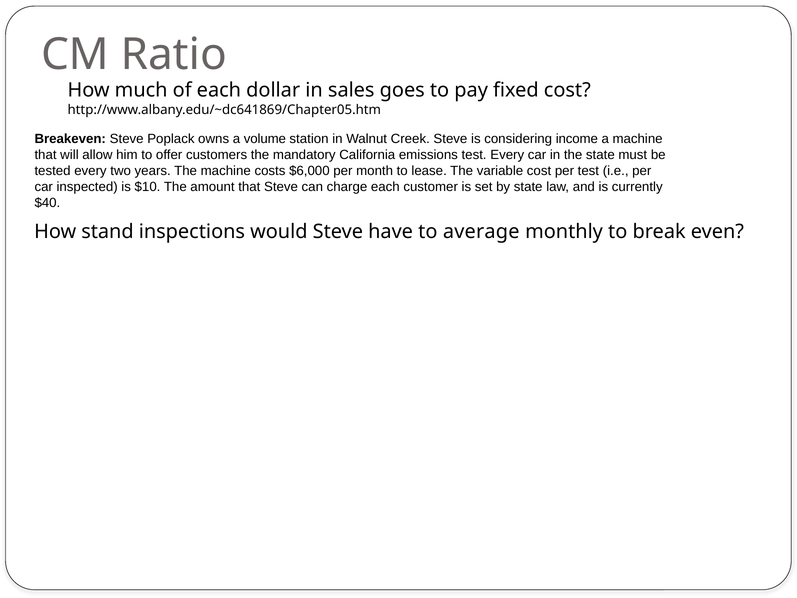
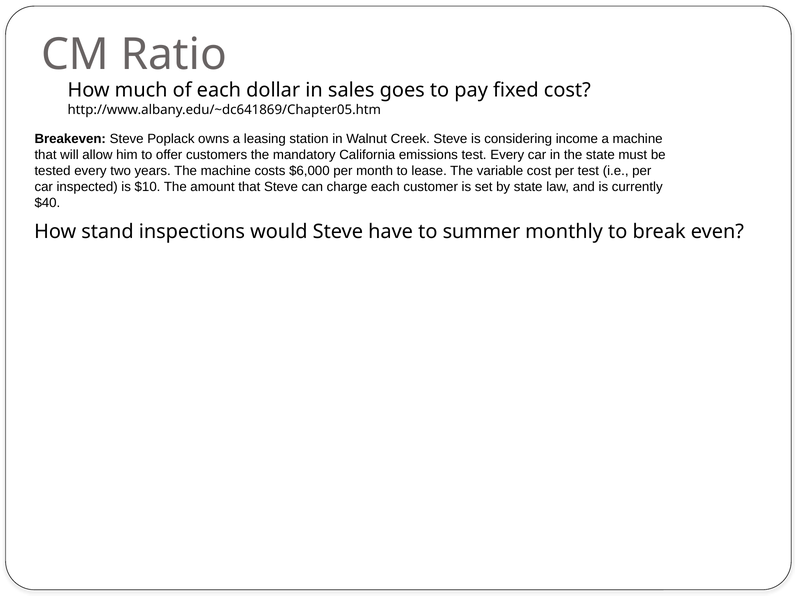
volume: volume -> leasing
average: average -> summer
